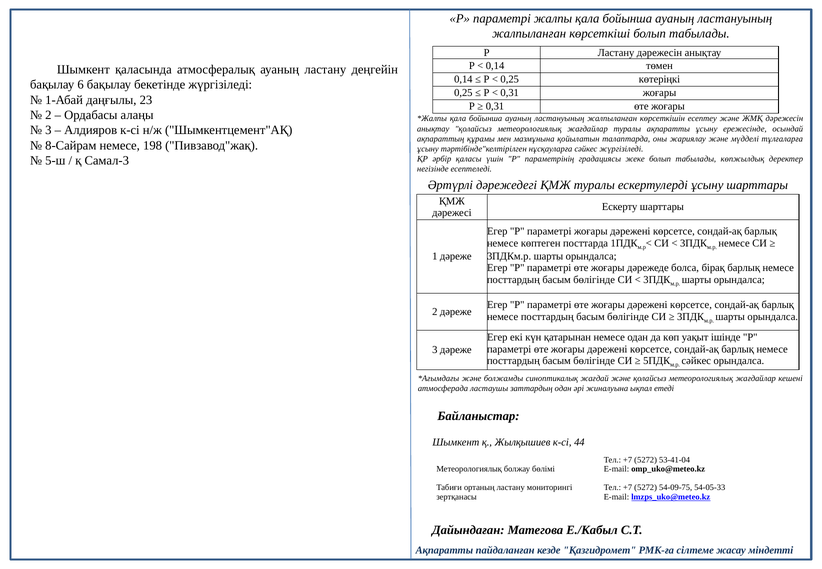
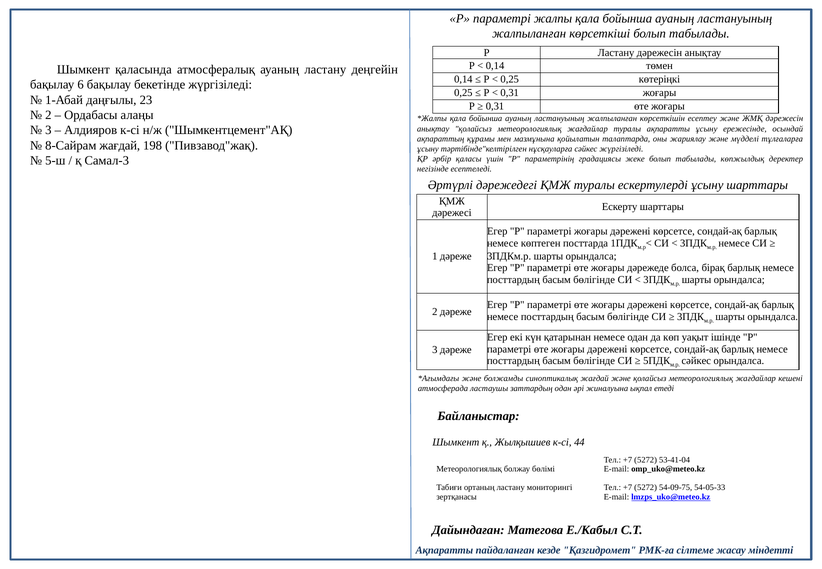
8-Сайрам немесе: немесе -> жағдай
